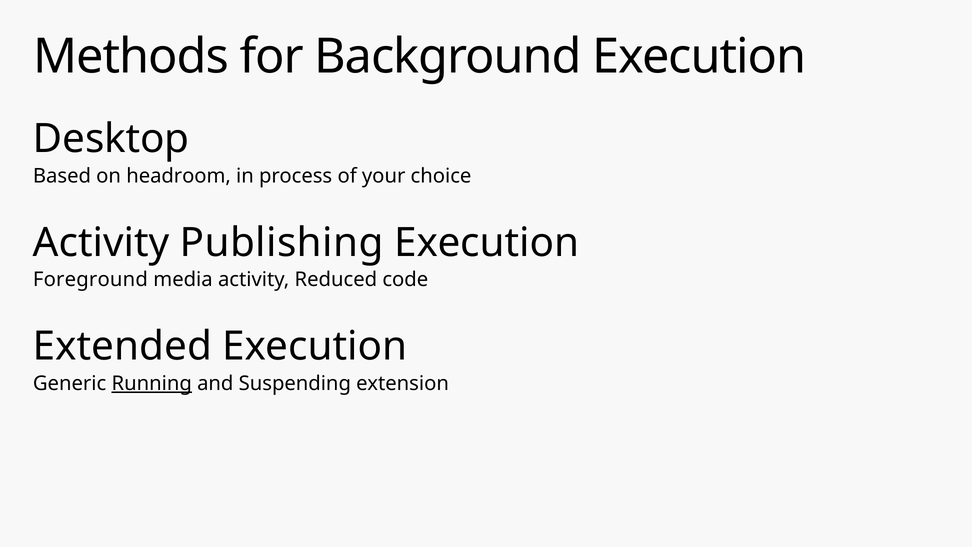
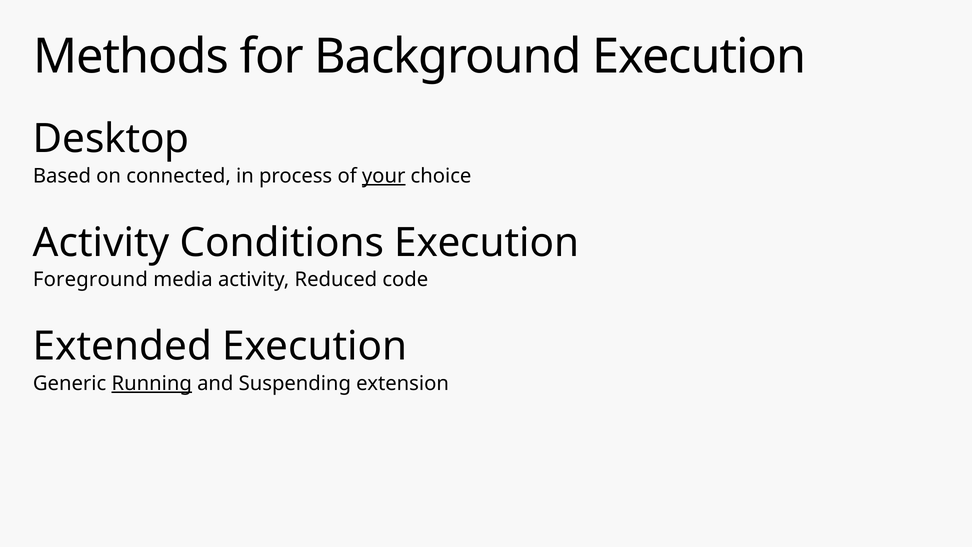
headroom: headroom -> connected
your underline: none -> present
Publishing: Publishing -> Conditions
